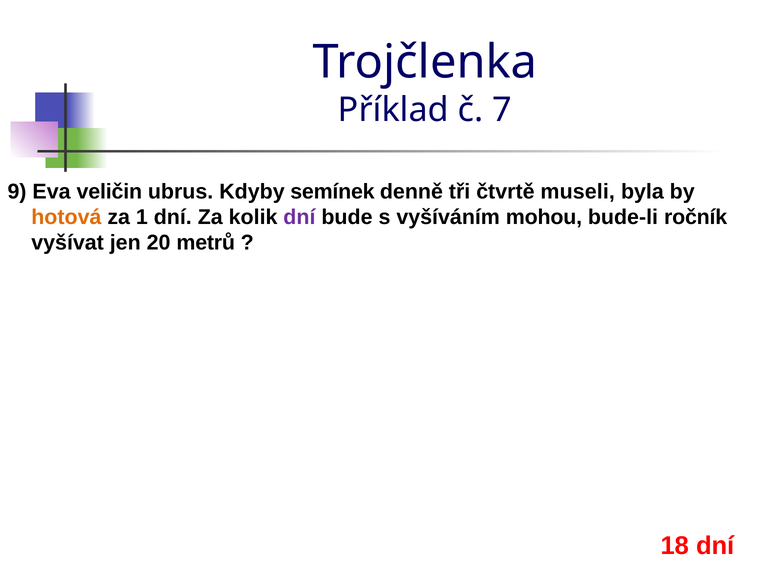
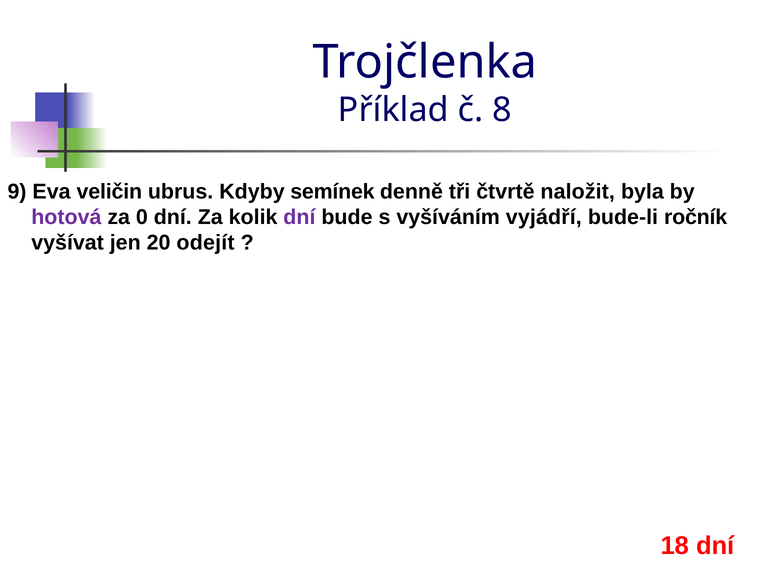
7: 7 -> 8
museli: museli -> naložit
hotová colour: orange -> purple
1: 1 -> 0
mohou: mohou -> vyjádří
metrů: metrů -> odejít
